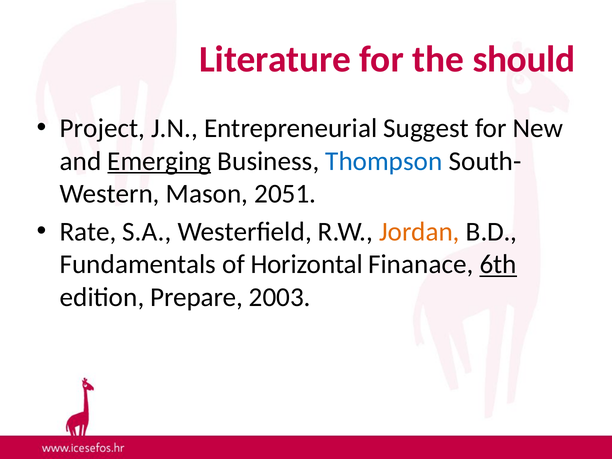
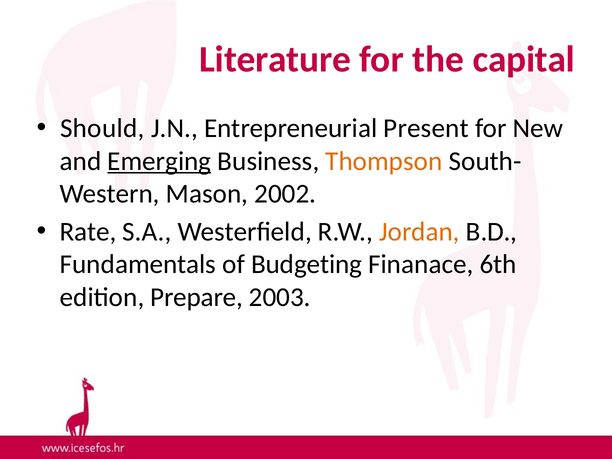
should: should -> capital
Project: Project -> Should
Suggest: Suggest -> Present
Thompson colour: blue -> orange
2051: 2051 -> 2002
Horizontal: Horizontal -> Budgeting
6th underline: present -> none
